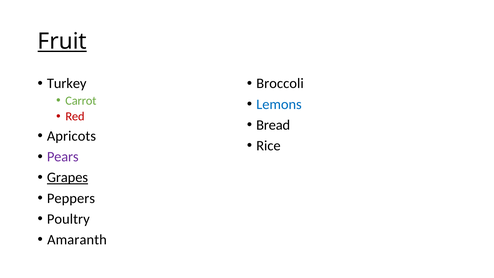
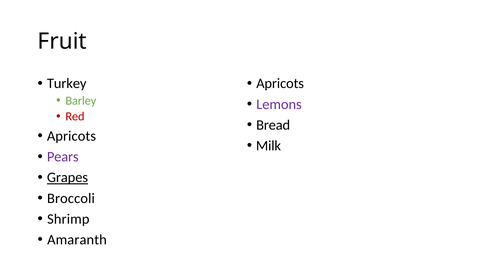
Fruit underline: present -> none
Broccoli at (280, 84): Broccoli -> Apricots
Carrot: Carrot -> Barley
Lemons colour: blue -> purple
Rice: Rice -> Milk
Peppers: Peppers -> Broccoli
Poultry: Poultry -> Shrimp
